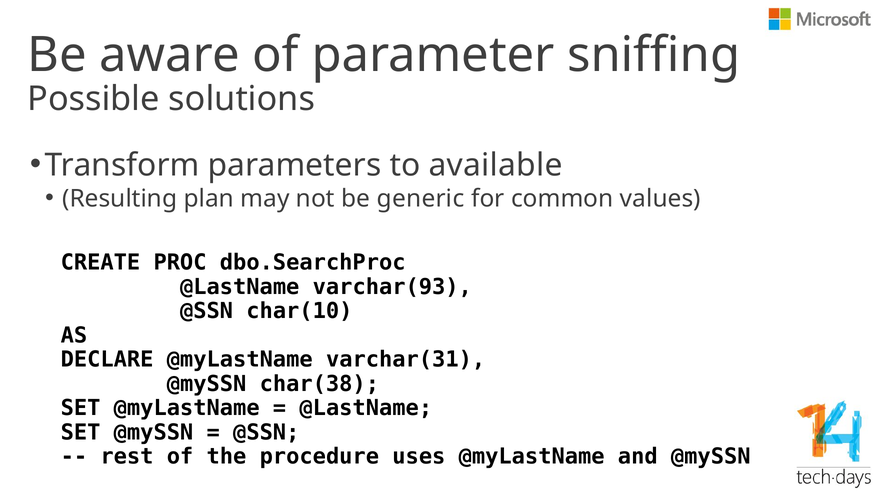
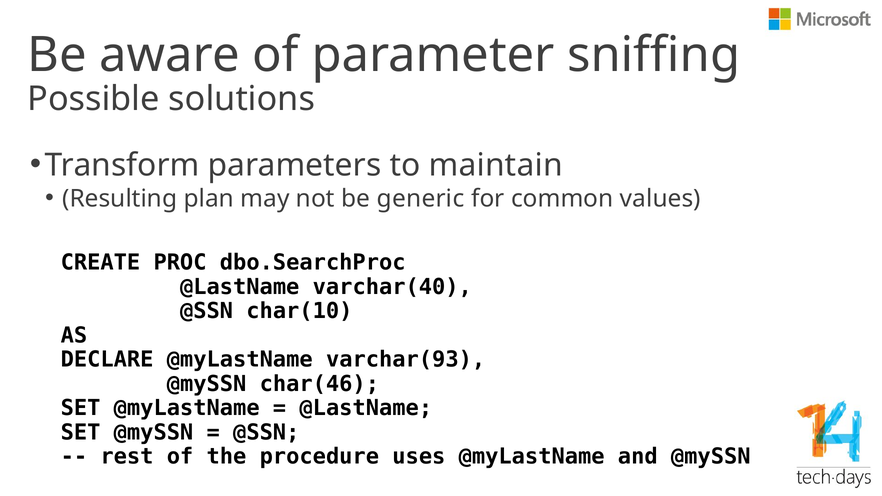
available: available -> maintain
varchar(93: varchar(93 -> varchar(40
varchar(31: varchar(31 -> varchar(93
char(38: char(38 -> char(46
